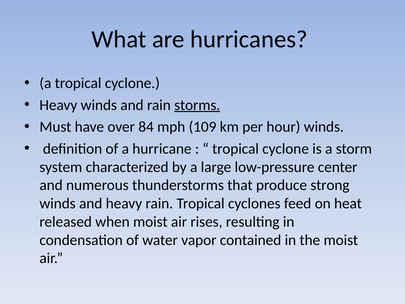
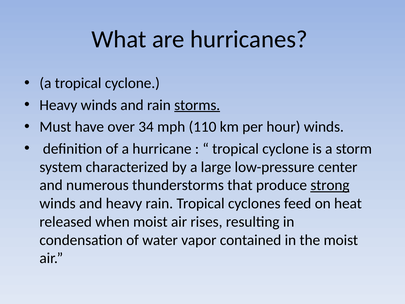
84: 84 -> 34
109: 109 -> 110
strong underline: none -> present
